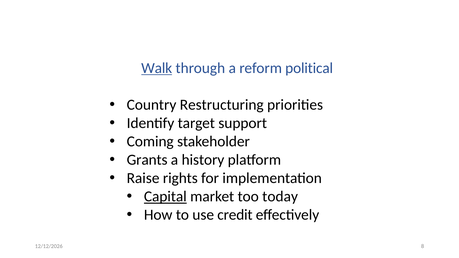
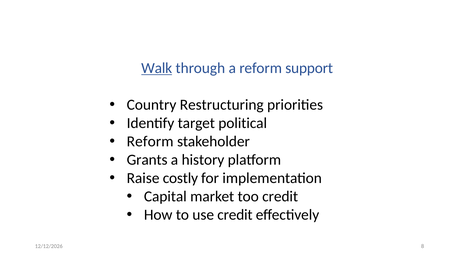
political: political -> support
support: support -> political
Coming at (150, 142): Coming -> Reform
rights: rights -> costly
Capital underline: present -> none
too today: today -> credit
